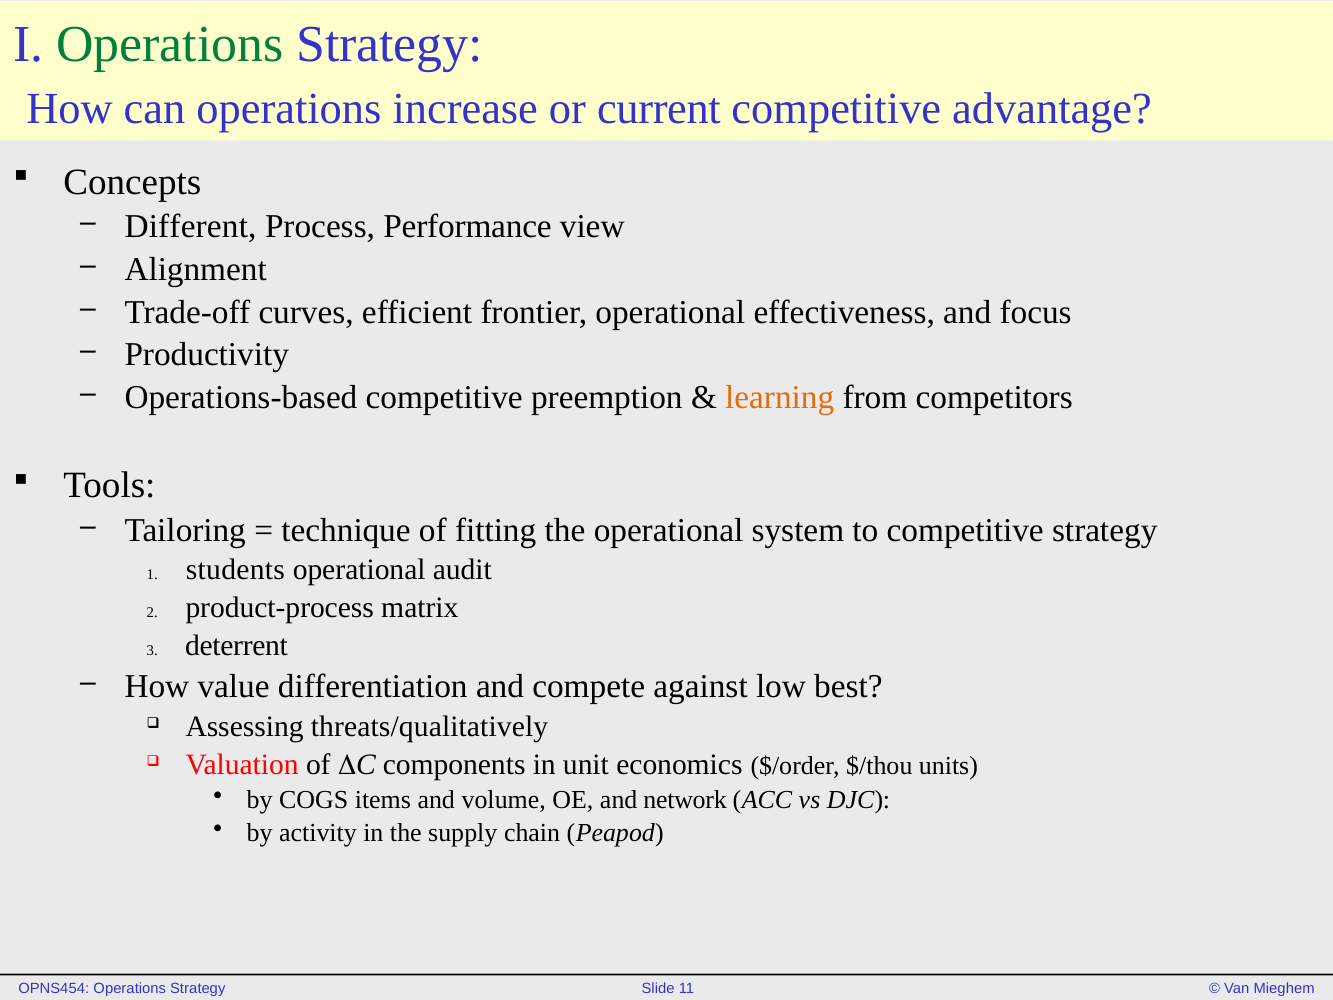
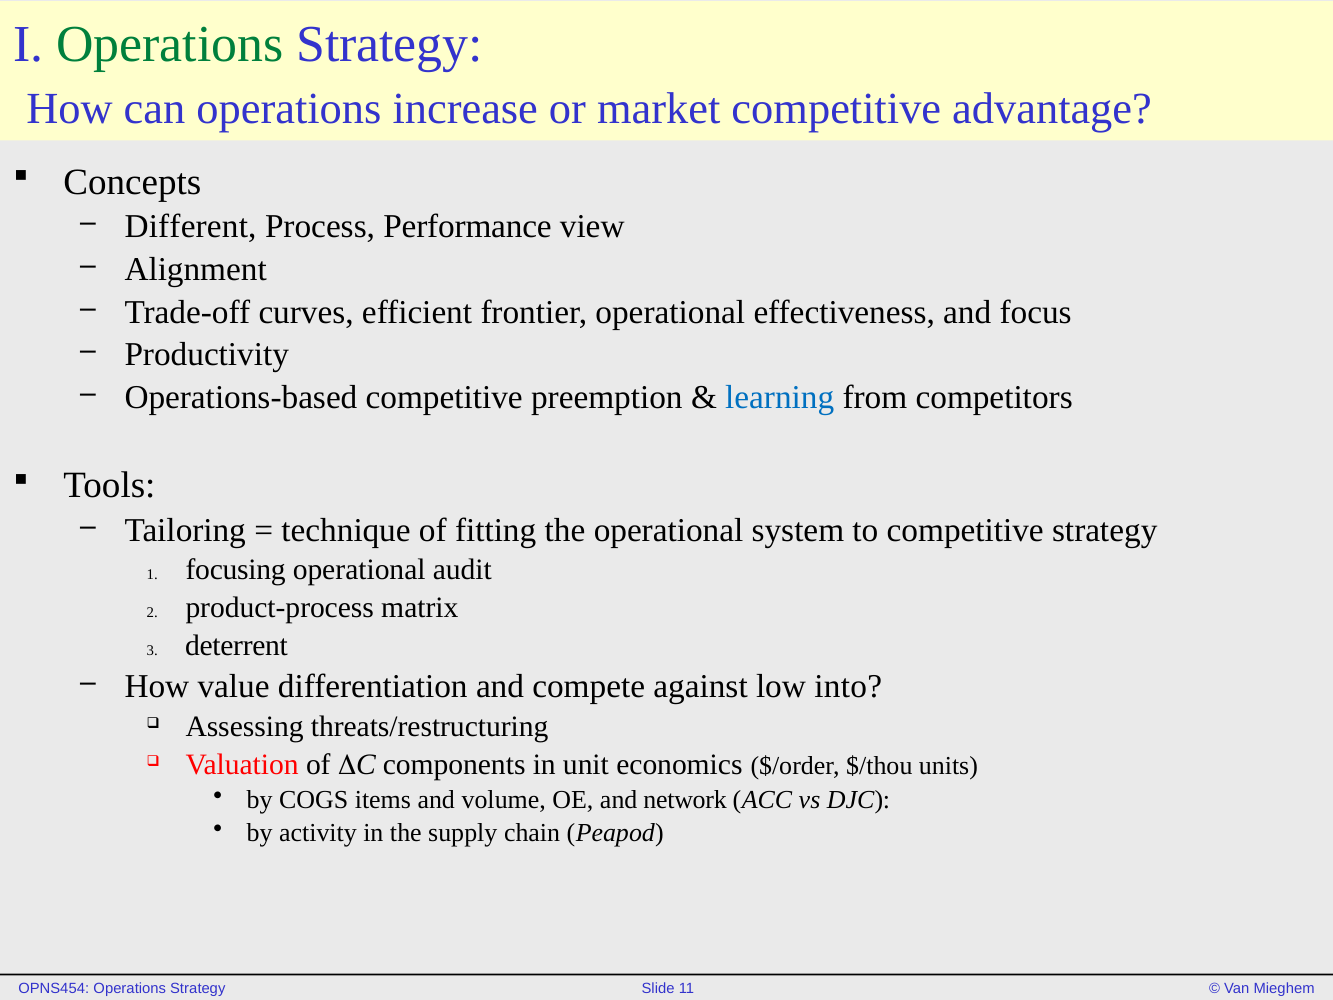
current: current -> market
learning colour: orange -> blue
students: students -> focusing
best: best -> into
threats/qualitatively: threats/qualitatively -> threats/restructuring
